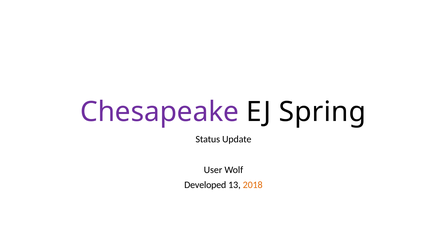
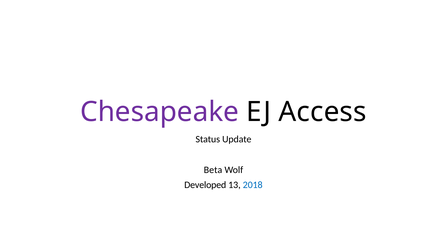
Spring: Spring -> Access
User: User -> Beta
2018 colour: orange -> blue
